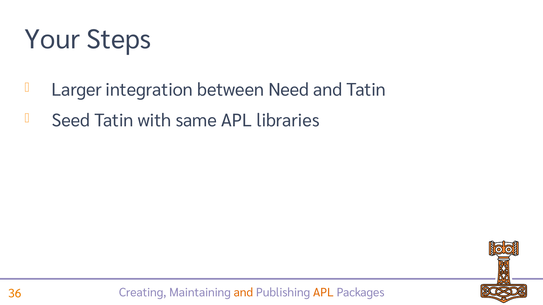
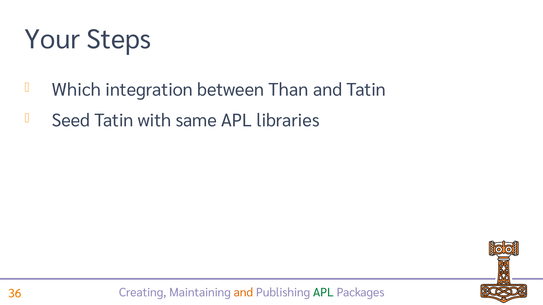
Larger: Larger -> Which
Need: Need -> Than
APL at (323, 293) colour: orange -> green
